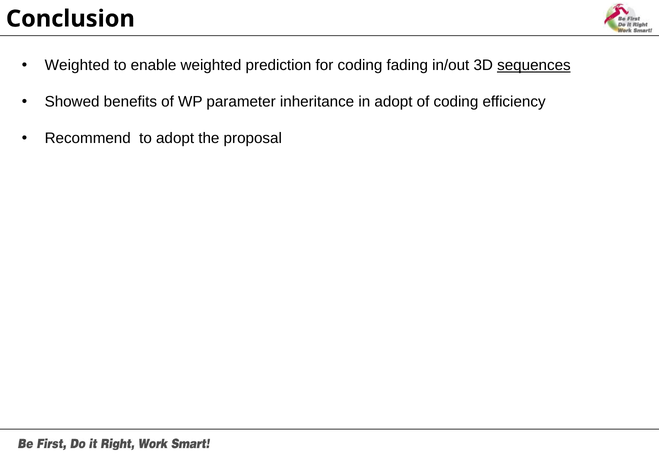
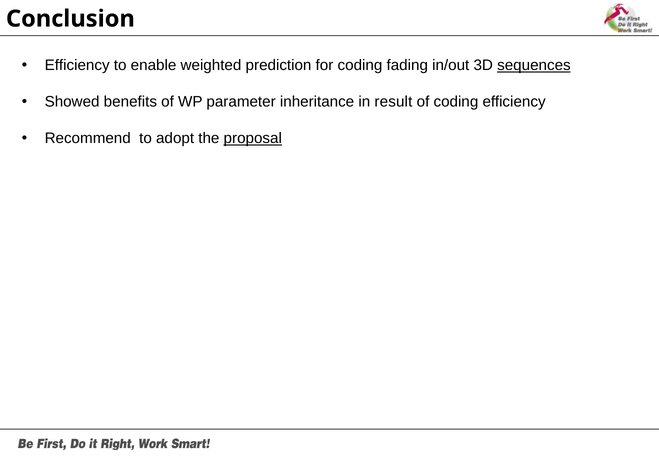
Weighted at (77, 65): Weighted -> Efficiency
in adopt: adopt -> result
proposal underline: none -> present
